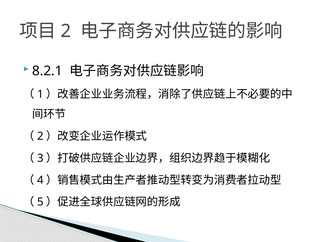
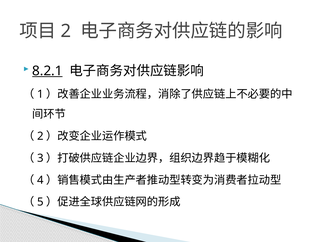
8.2.1 underline: none -> present
